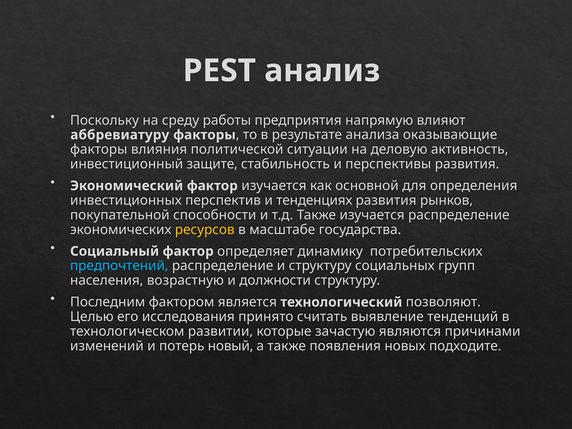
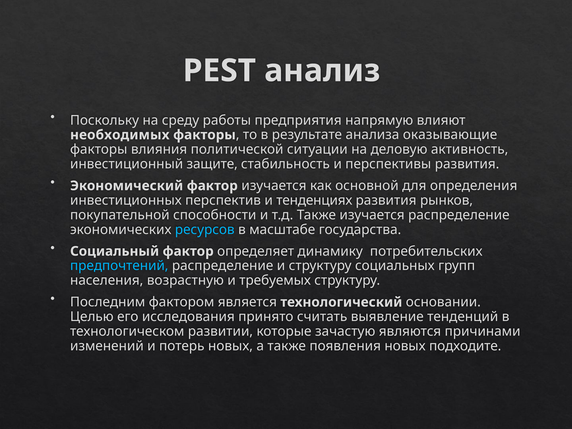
аббревиатуру: аббревиатуру -> необходимых
ресурсов colour: yellow -> light blue
должности: должности -> требуемых
позволяют: позволяют -> основании
потерь новый: новый -> новых
